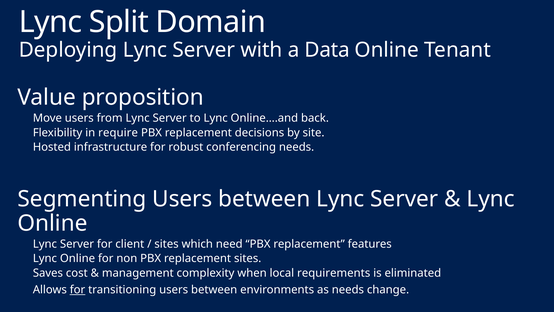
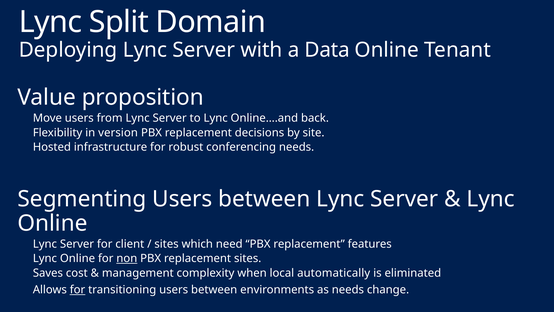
require: require -> version
non underline: none -> present
requirements: requirements -> automatically
